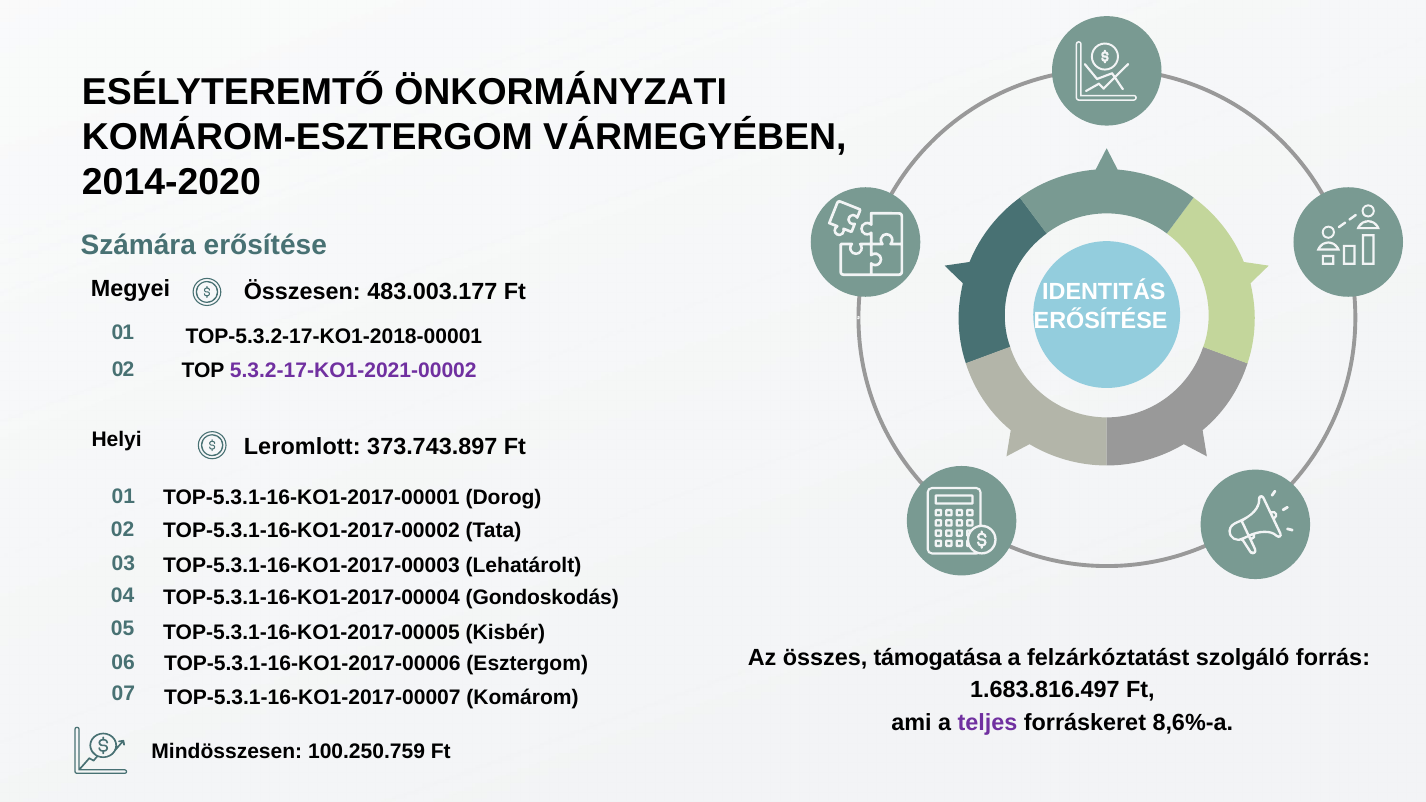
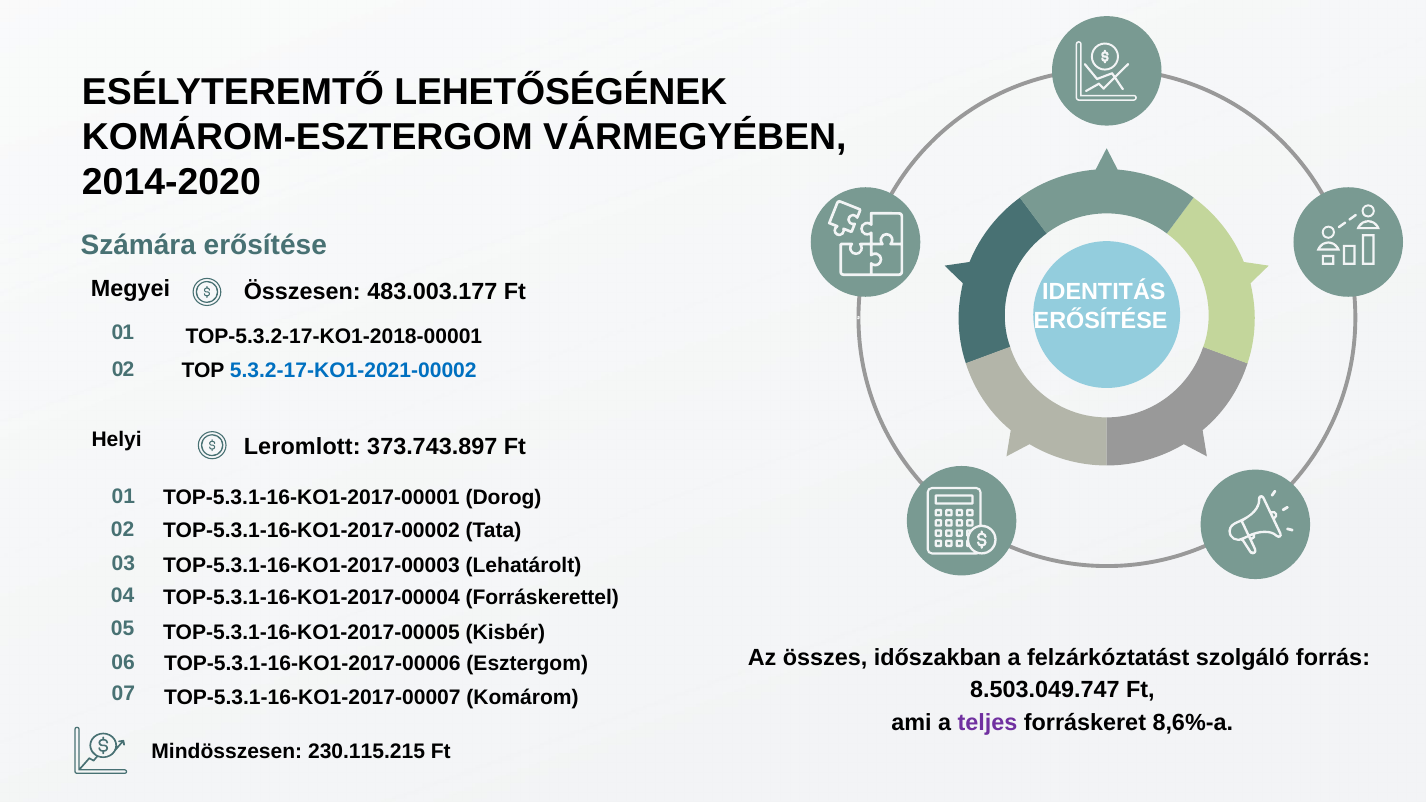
ÖNKORMÁNYZATI: ÖNKORMÁNYZATI -> LEHETŐSÉGÉNEK
5.3.2-17-KO1-2021-00002 colour: purple -> blue
Gondoskodás: Gondoskodás -> Forráskerettel
támogatása: támogatása -> időszakban
1.683.816.497: 1.683.816.497 -> 8.503.049.747
100.250.759: 100.250.759 -> 230.115.215
